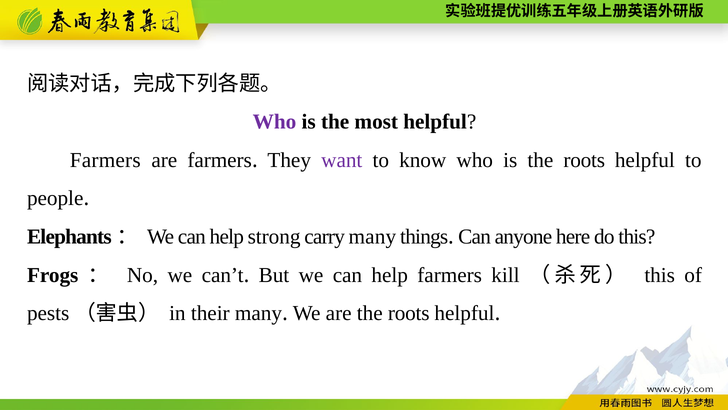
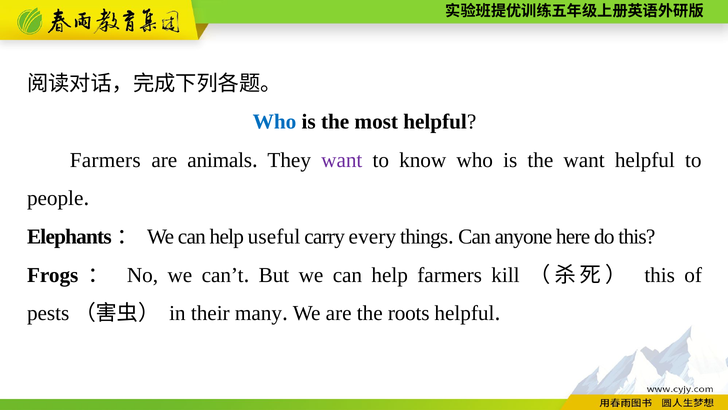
Who at (275, 122) colour: purple -> blue
are farmers: farmers -> animals
is the roots: roots -> want
strong: strong -> useful
carry many: many -> every
